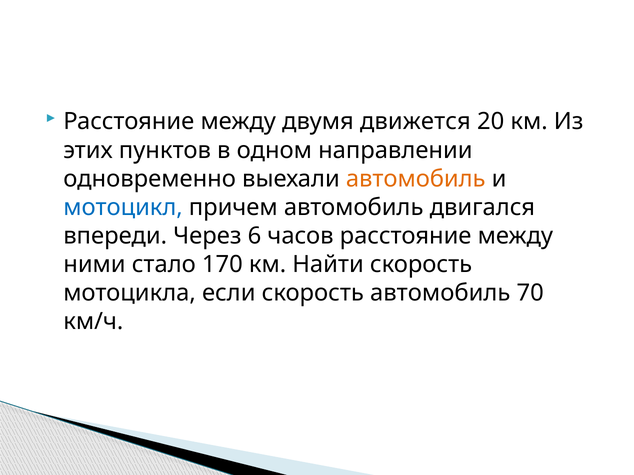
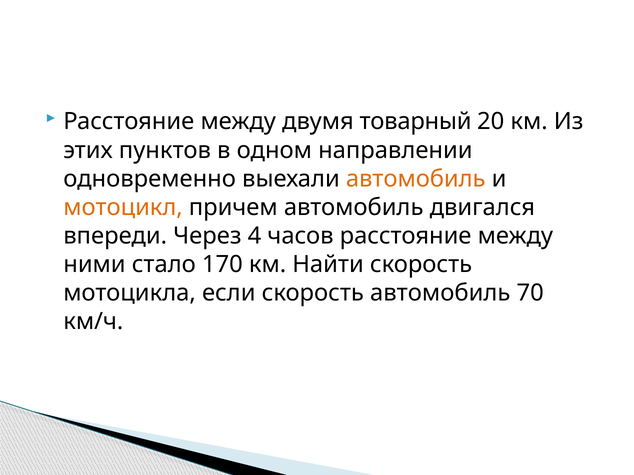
движется: движется -> товарный
мотоцикл colour: blue -> orange
6: 6 -> 4
